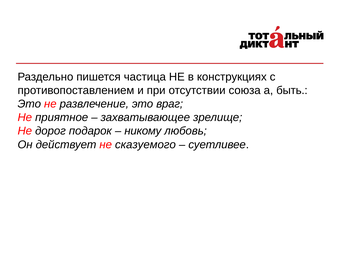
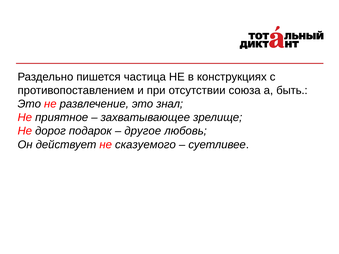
враг: враг -> знал
никому: никому -> другое
